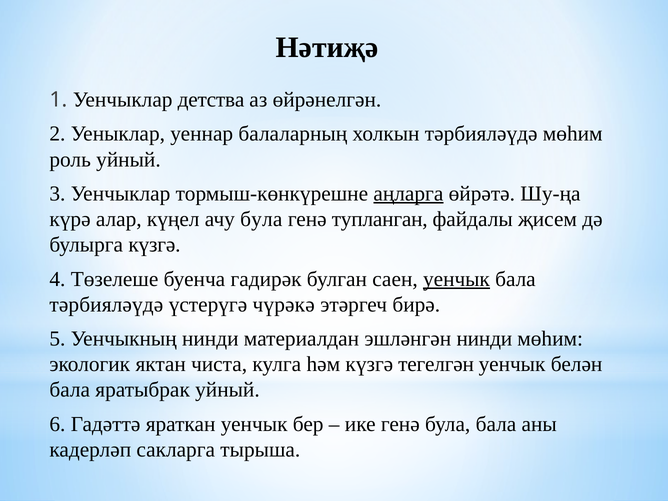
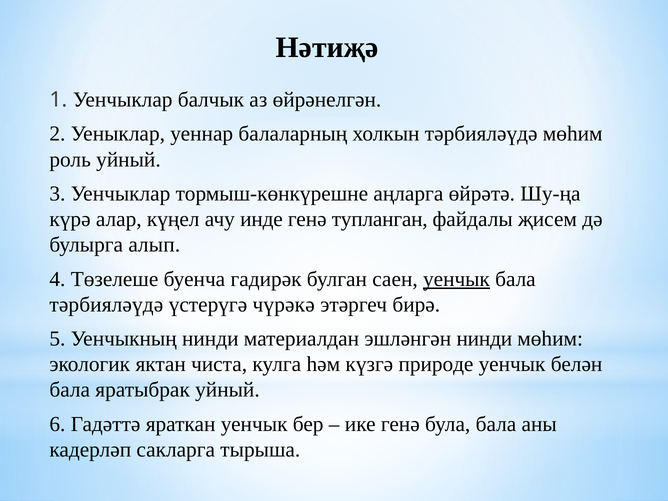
детства: детства -> балчык
аңларга underline: present -> none
ачу була: була -> инде
булырга күзгә: күзгә -> алып
тегелгән: тегелгән -> природе
